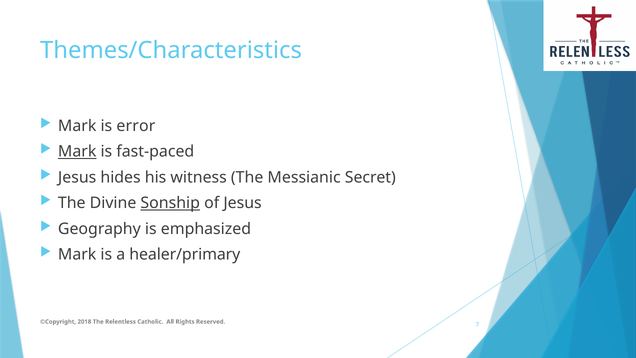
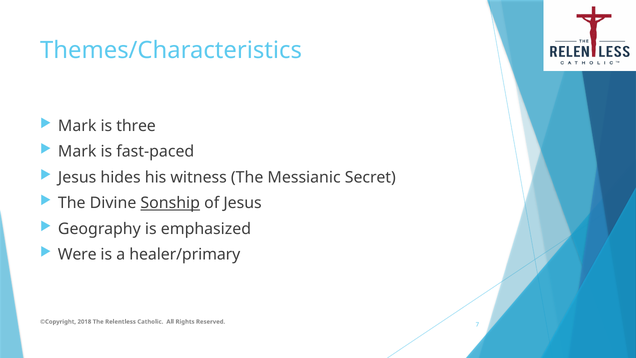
error: error -> three
Mark at (77, 151) underline: present -> none
Mark at (77, 254): Mark -> Were
